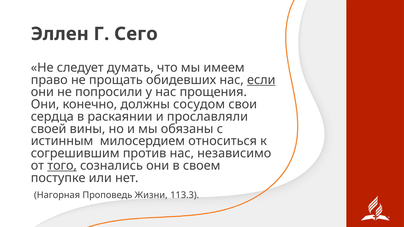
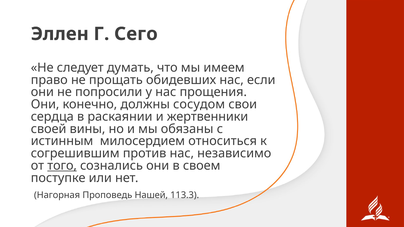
если underline: present -> none
прославляли: прославляли -> жертвенники
Жизни: Жизни -> Нашей
